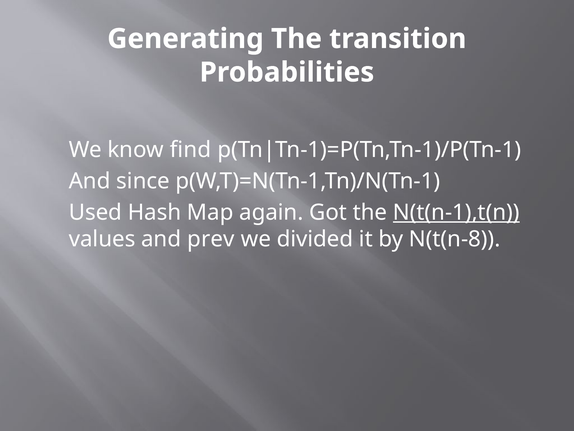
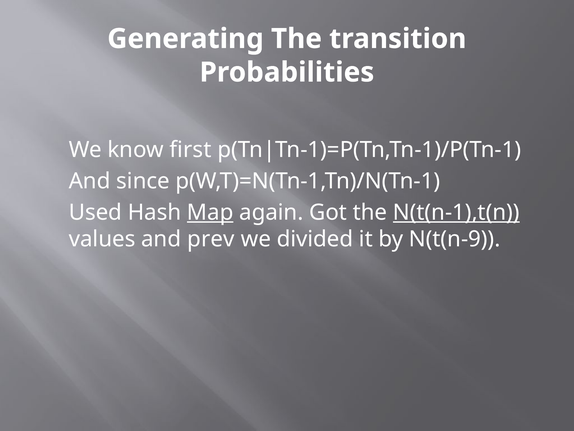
find: find -> first
Map underline: none -> present
N(t(n-8: N(t(n-8 -> N(t(n-9
